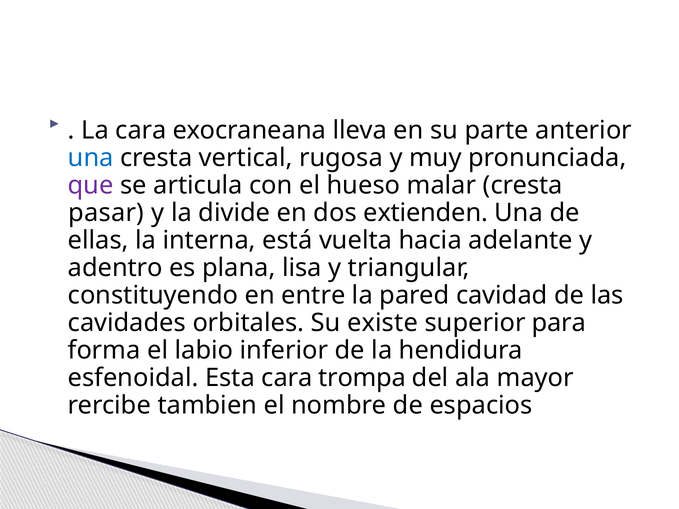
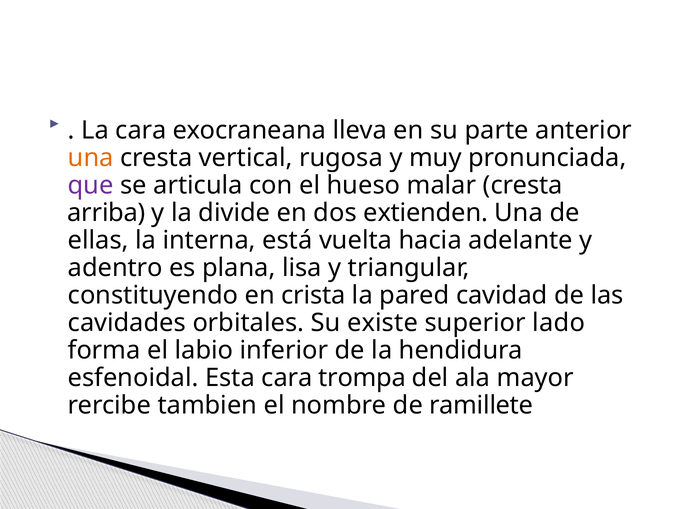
una at (91, 158) colour: blue -> orange
pasar: pasar -> arriba
entre: entre -> crista
para: para -> lado
espacios: espacios -> ramillete
